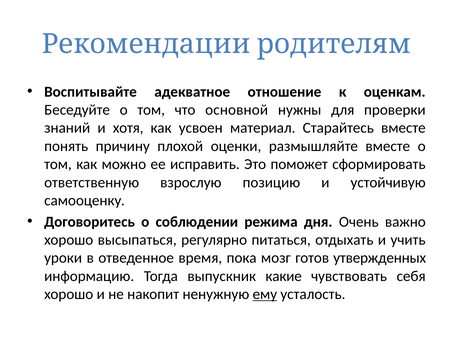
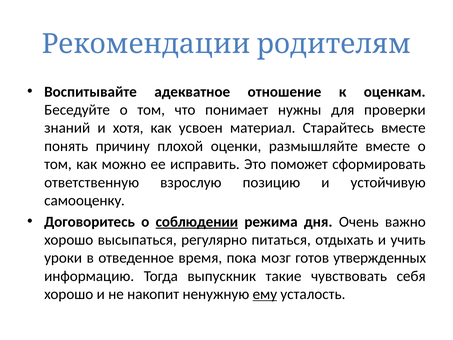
основной: основной -> понимает
соблюдении underline: none -> present
какие: какие -> такие
